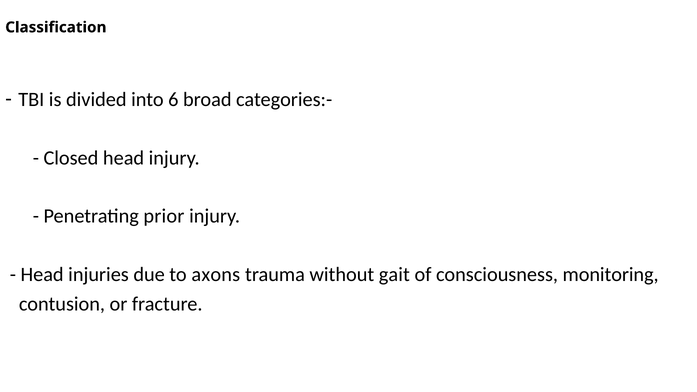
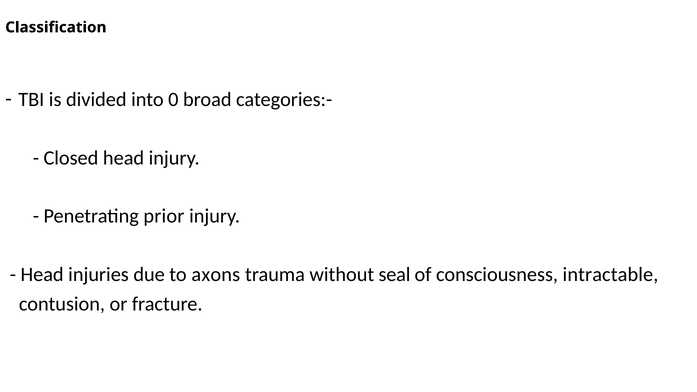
6: 6 -> 0
gait: gait -> seal
monitoring: monitoring -> intractable
